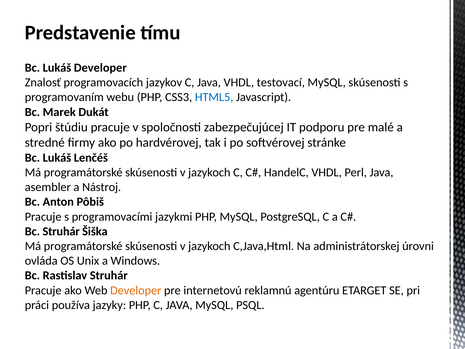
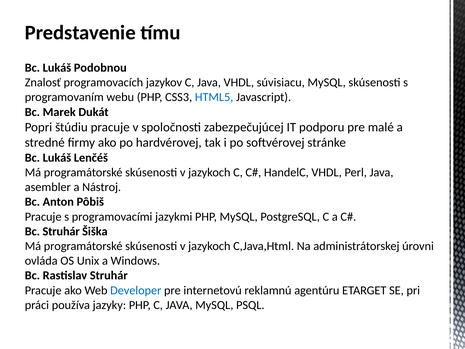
Lukáš Developer: Developer -> Podobnou
testovací: testovací -> súvisiacu
Developer at (136, 290) colour: orange -> blue
